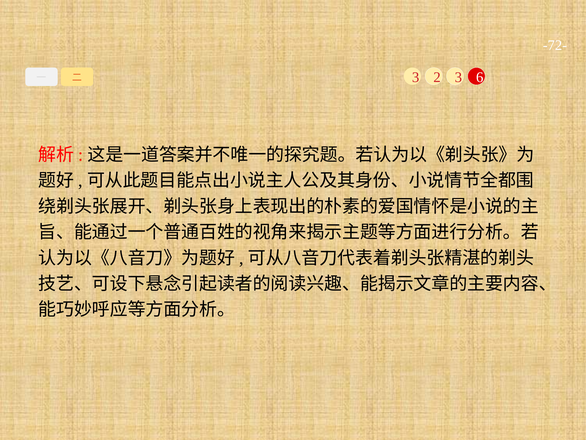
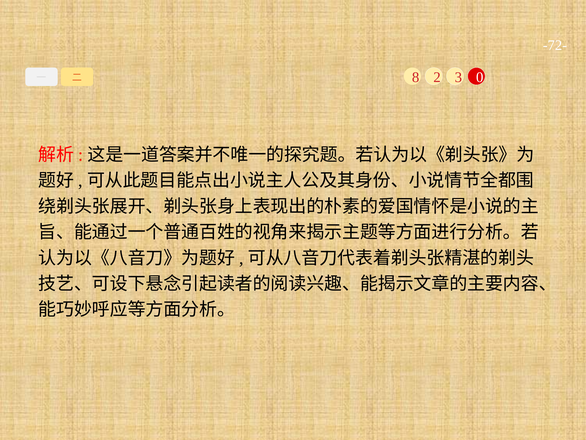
3 at (416, 77): 3 -> 8
6: 6 -> 0
